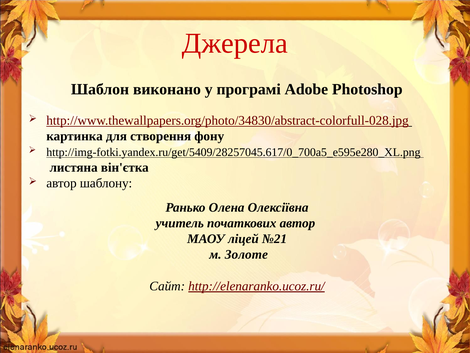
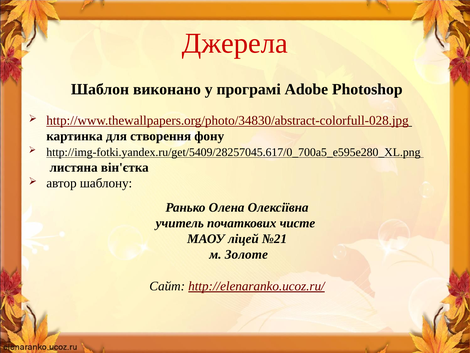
початкових автор: автор -> чисте
